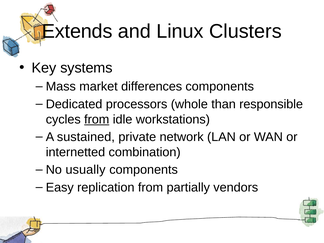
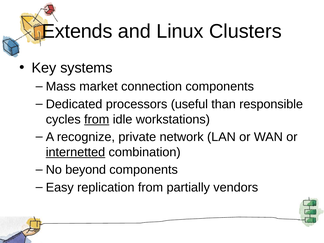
differences: differences -> connection
whole: whole -> useful
sustained: sustained -> recognize
internetted underline: none -> present
usually: usually -> beyond
